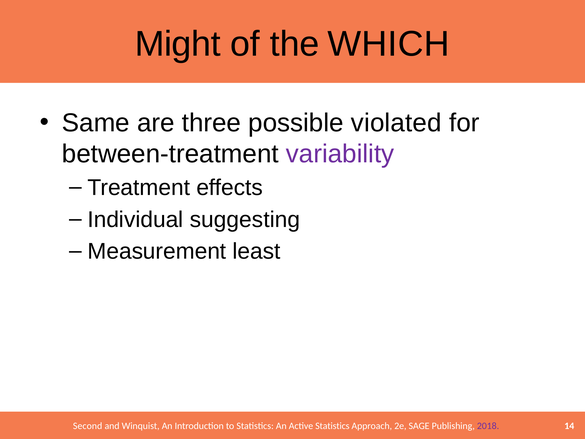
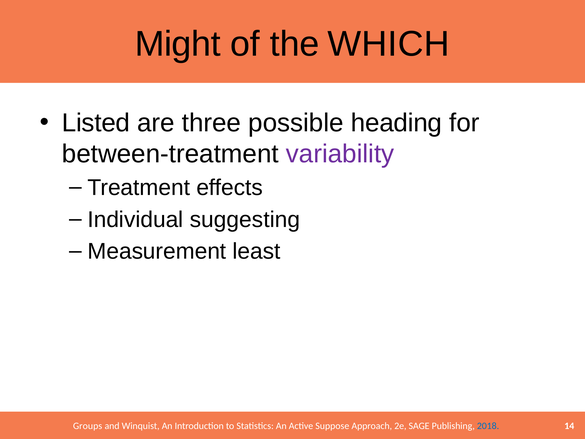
Same: Same -> Listed
violated: violated -> heading
Second: Second -> Groups
Active Statistics: Statistics -> Suppose
2018 colour: purple -> blue
